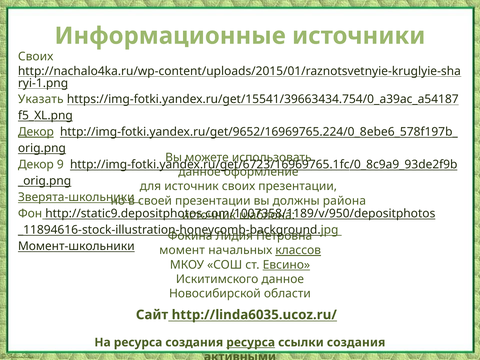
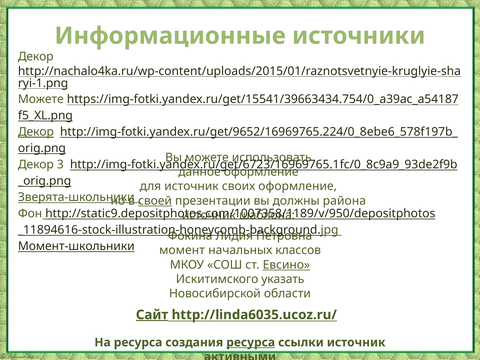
Своих at (36, 57): Своих -> Декор
Указать at (41, 99): Указать -> Можете
9: 9 -> 3
своих презентации: презентации -> оформление
своей underline: none -> present
классов underline: present -> none
Искитимского данное: данное -> указать
Сайт underline: none -> present
ссылки создания: создания -> источник
